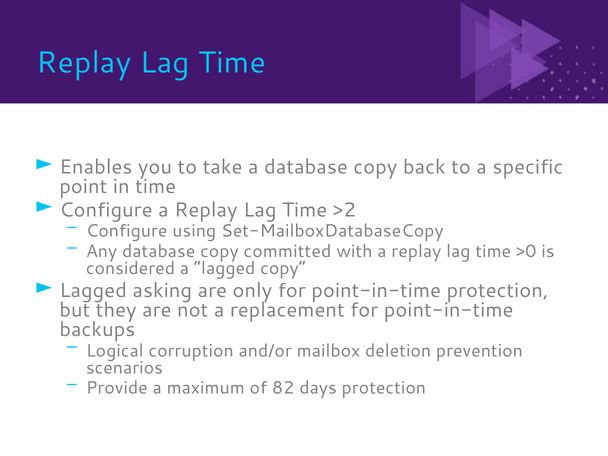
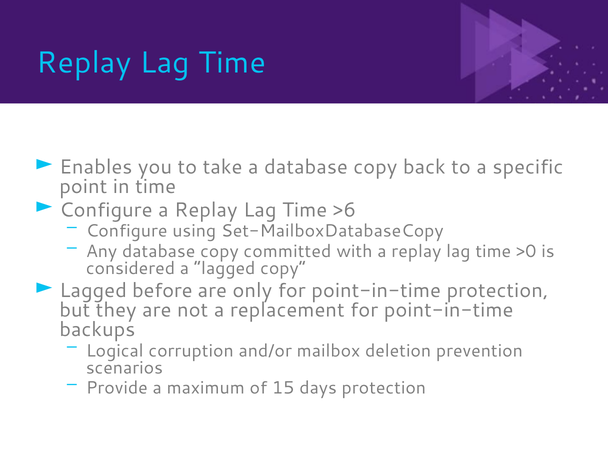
>2: >2 -> >6
asking: asking -> before
82: 82 -> 15
